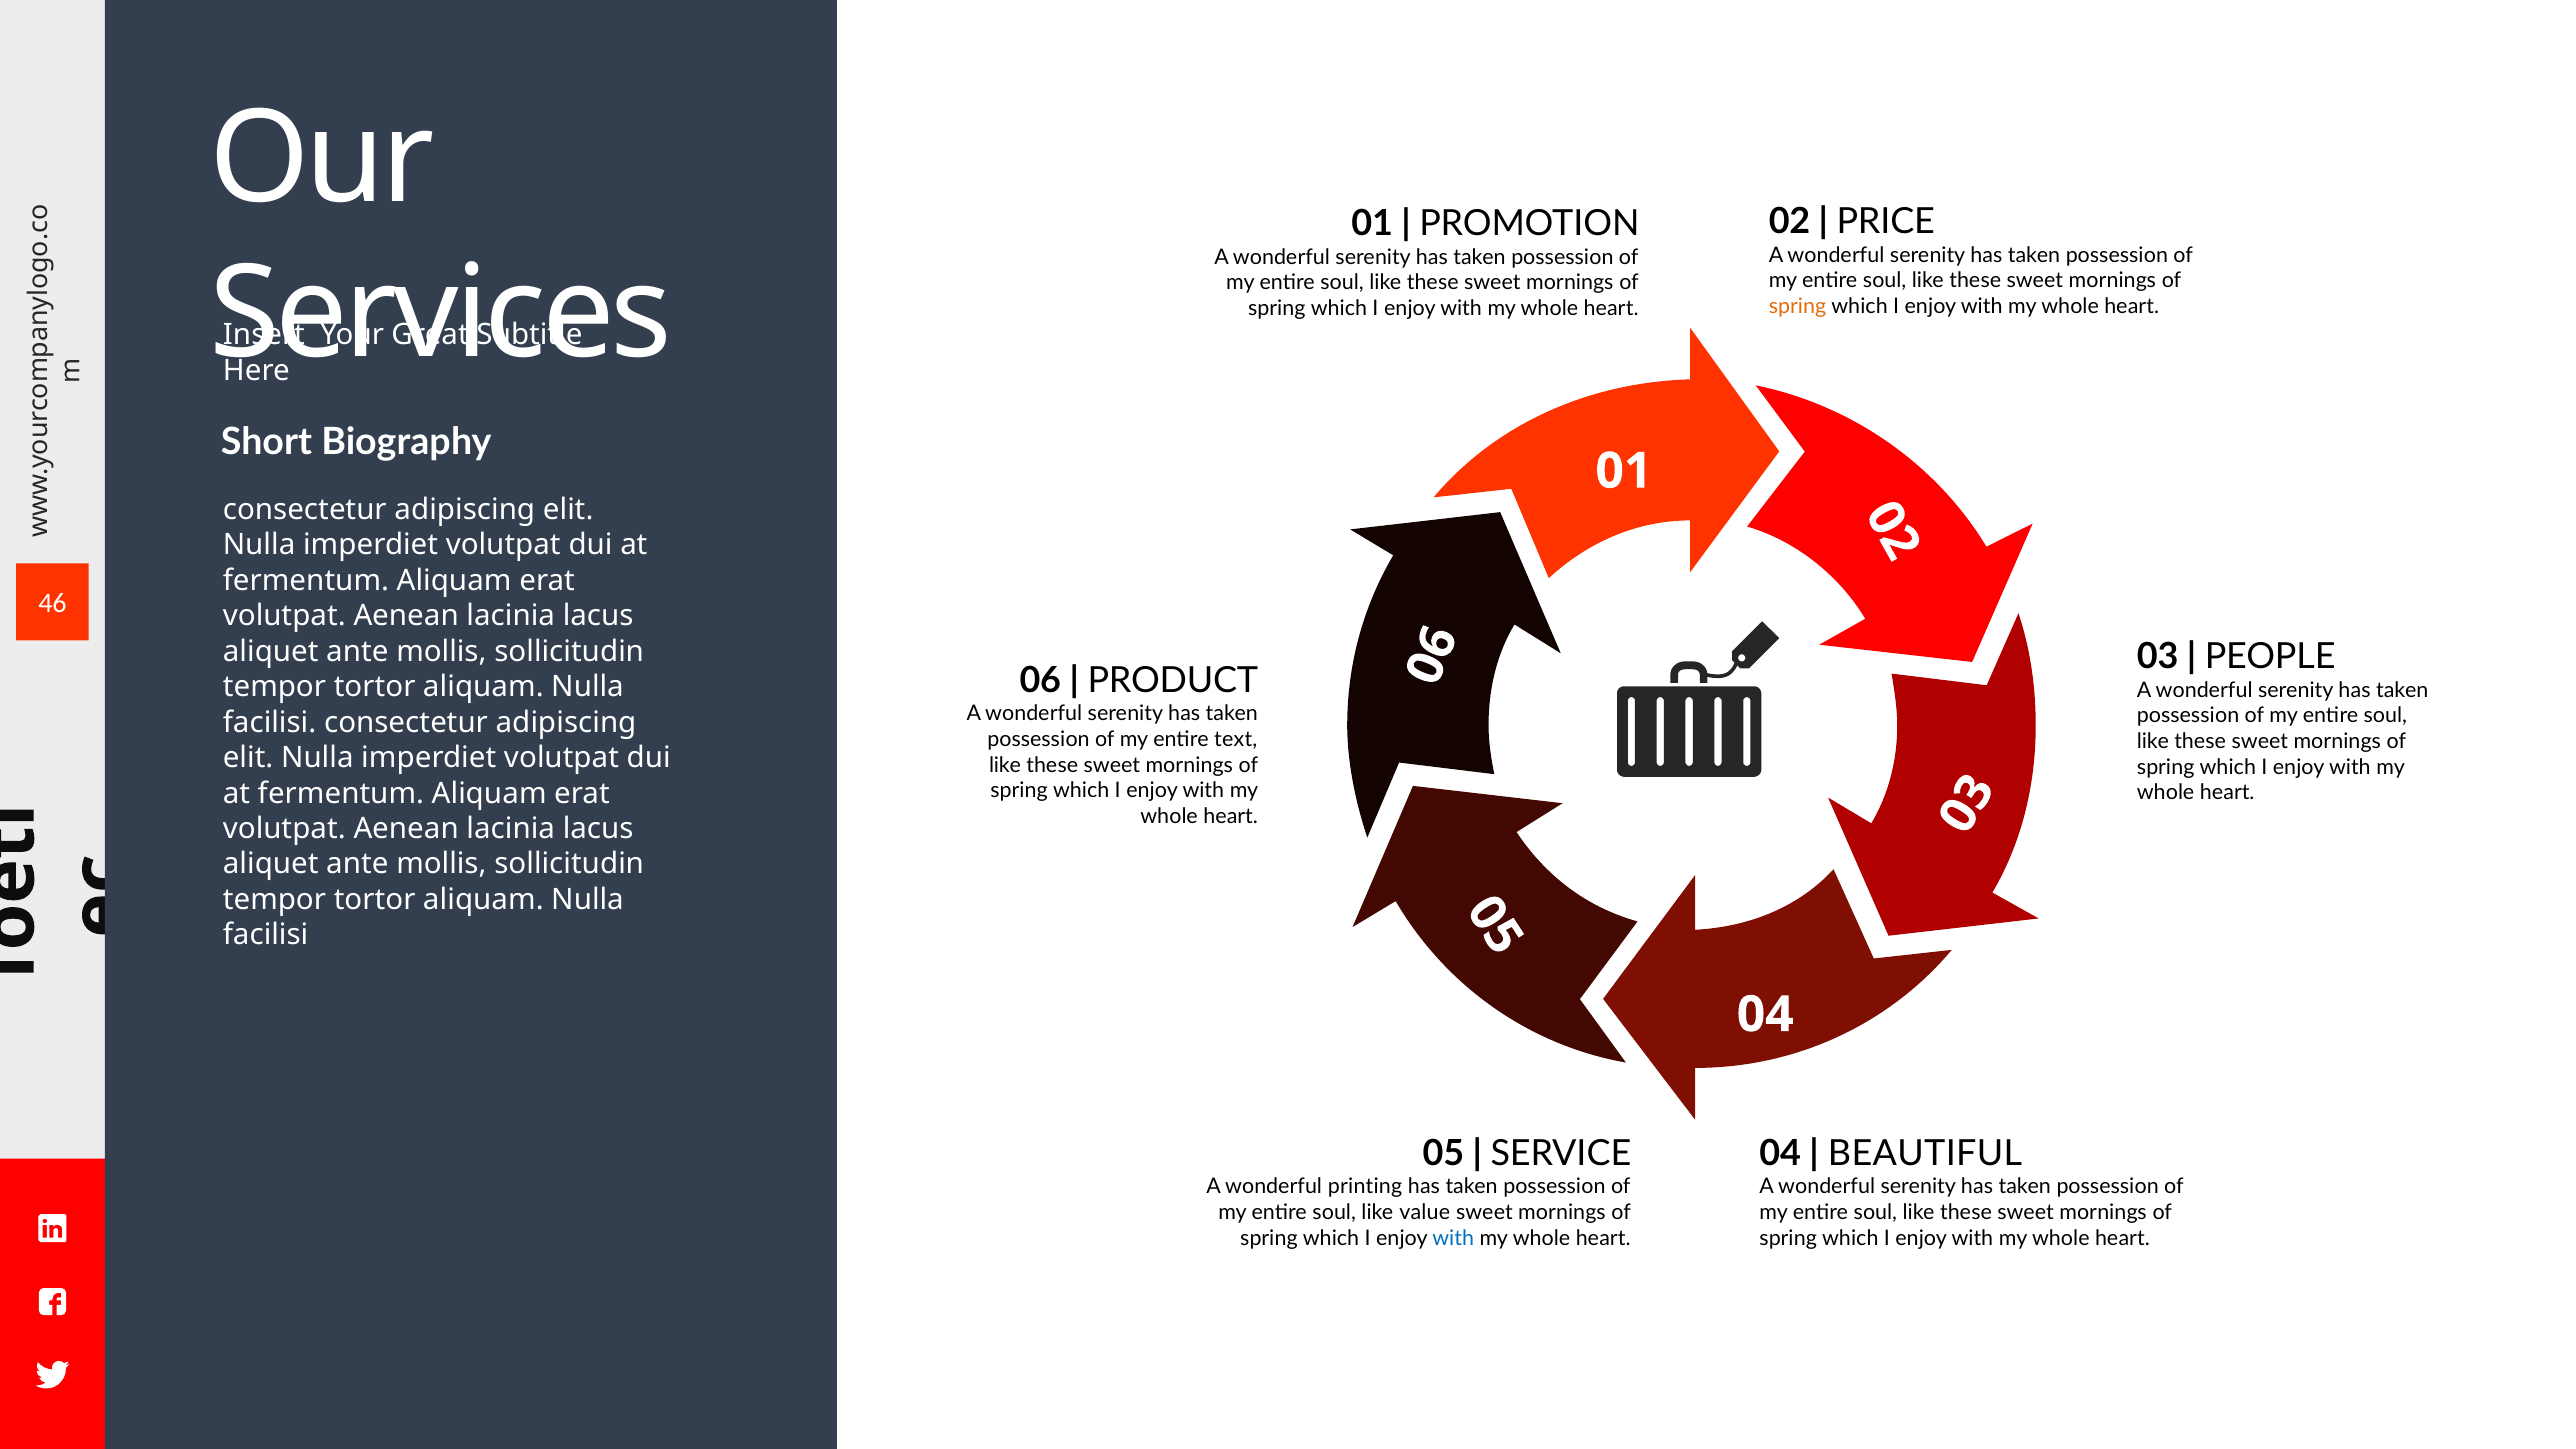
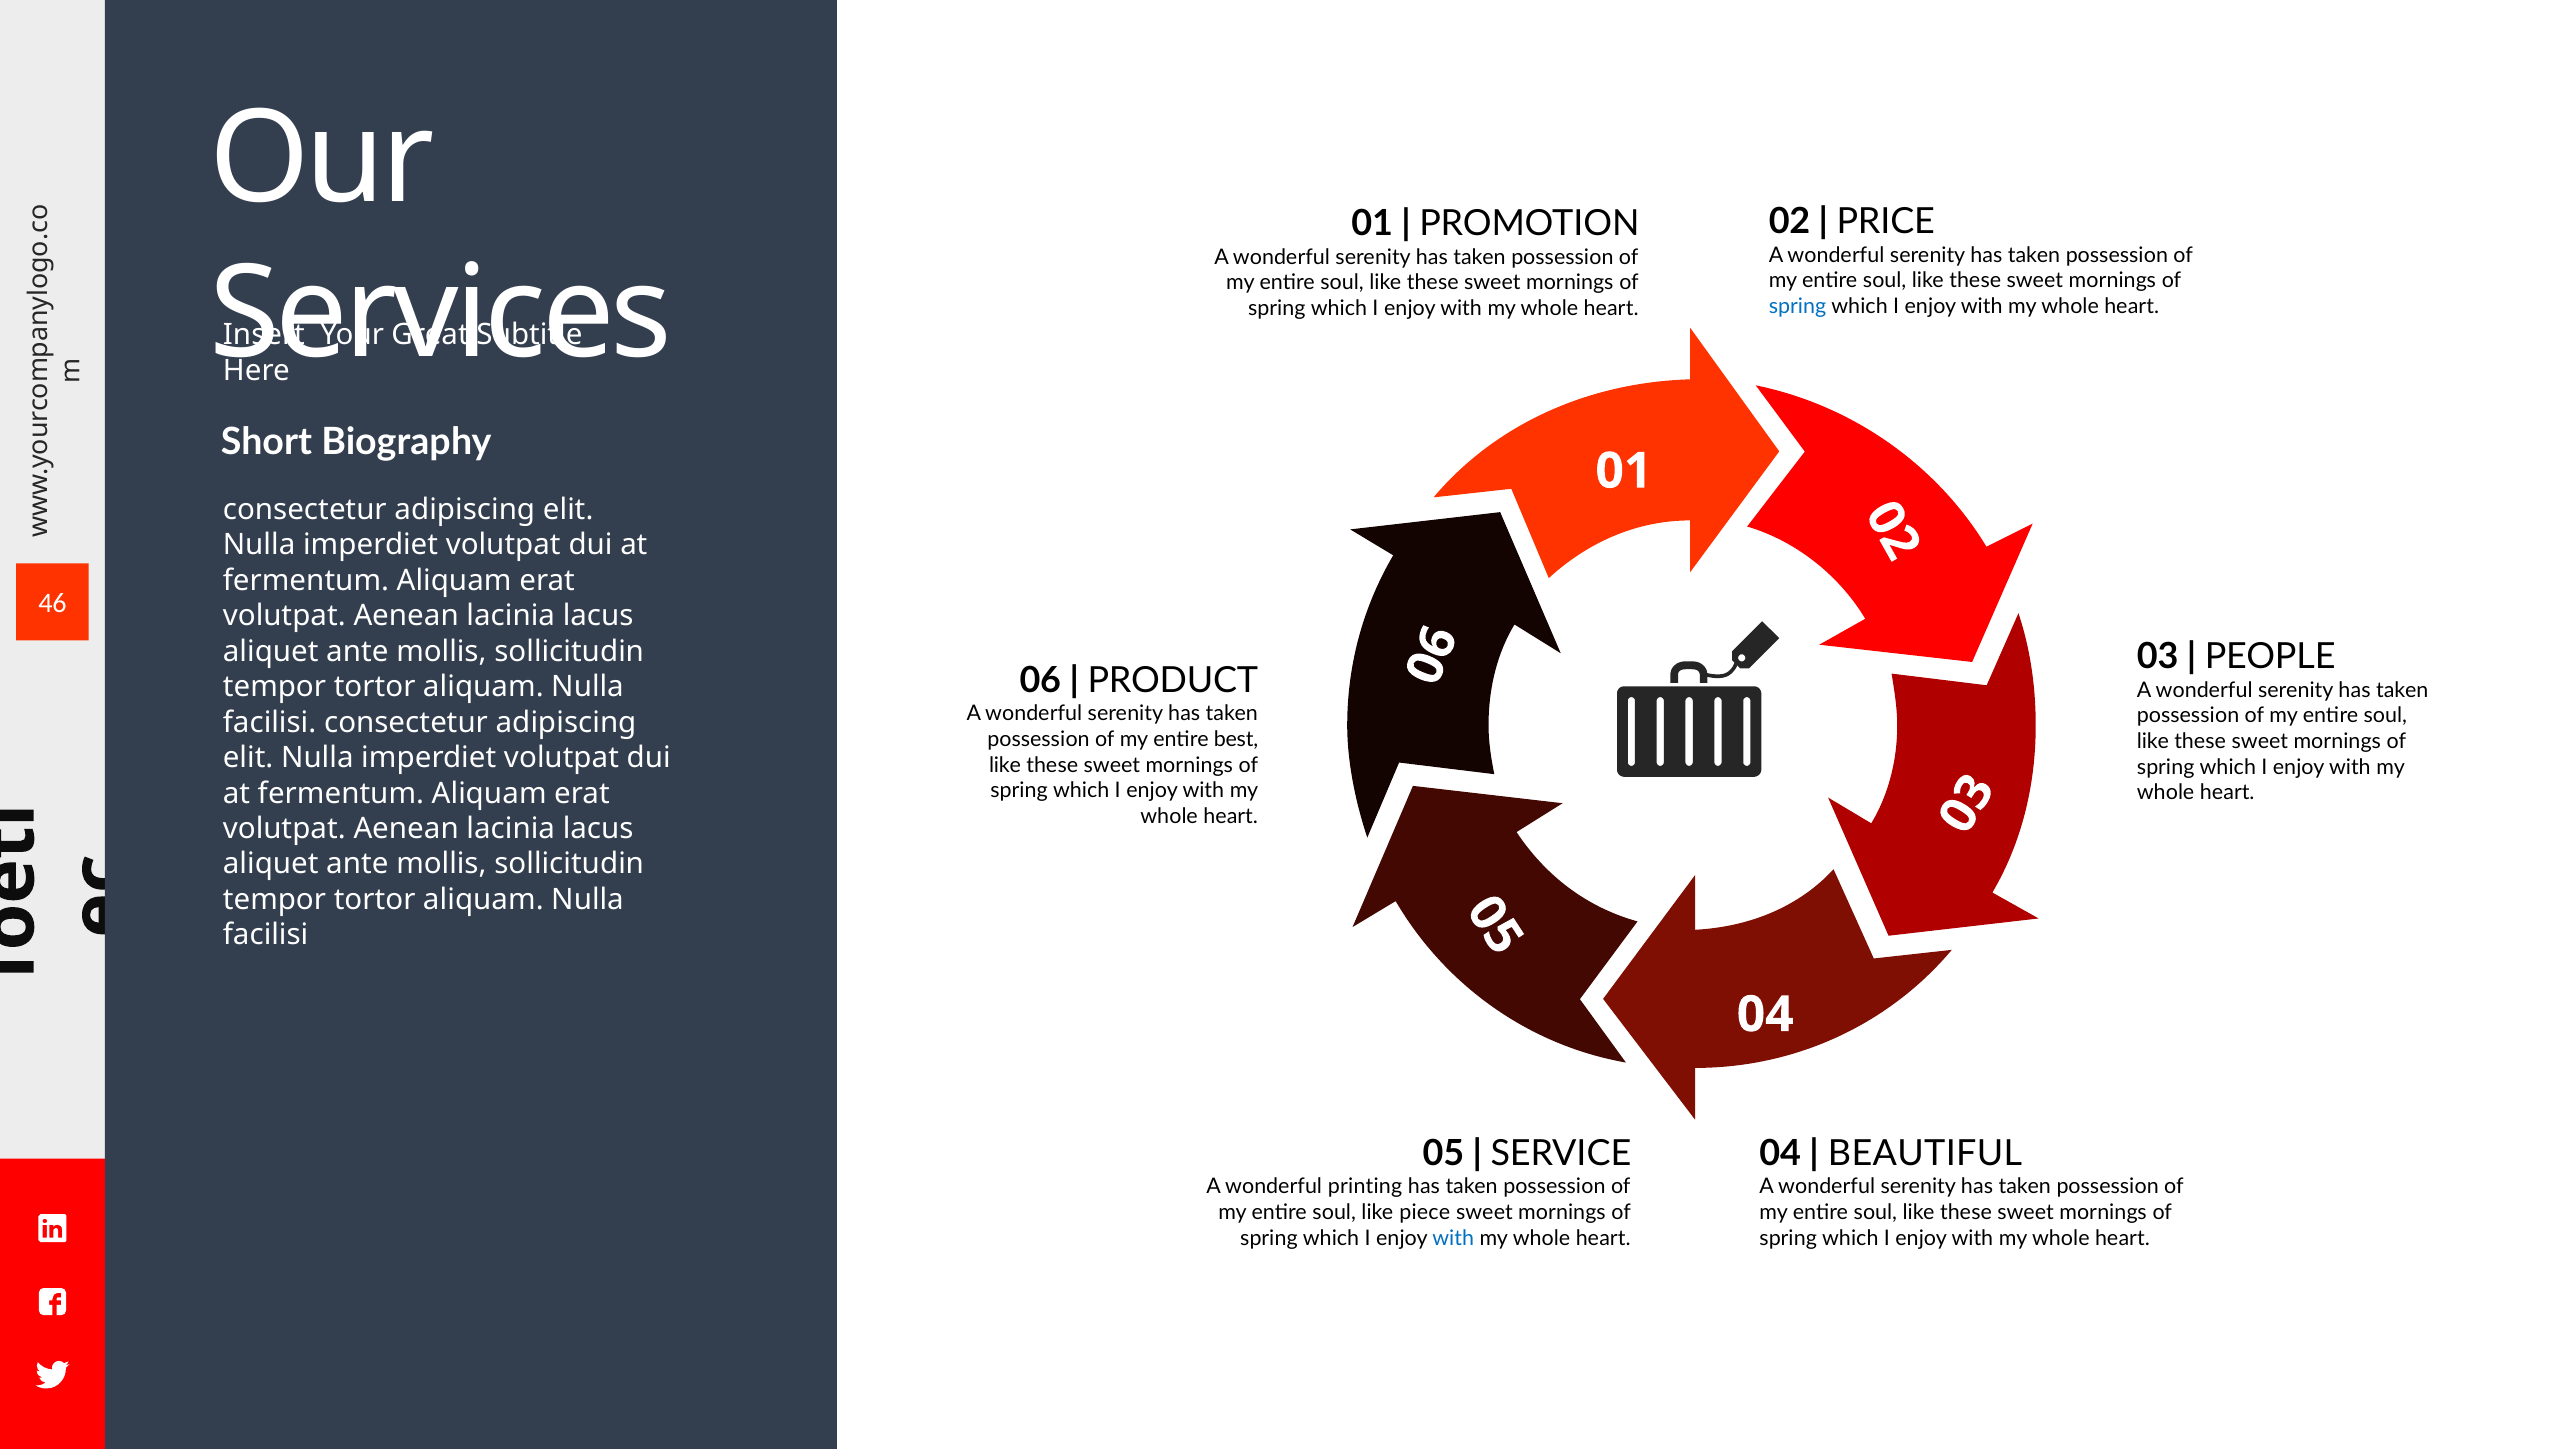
spring at (1797, 307) colour: orange -> blue
text: text -> best
value: value -> piece
